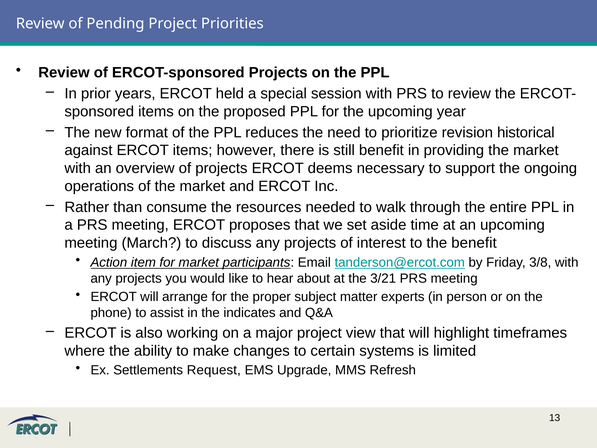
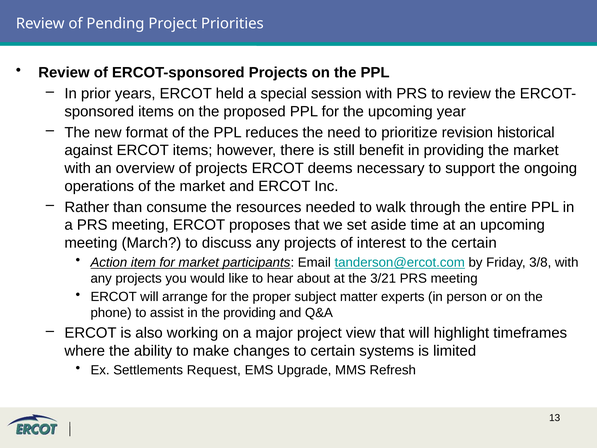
the benefit: benefit -> certain
the indicates: indicates -> providing
